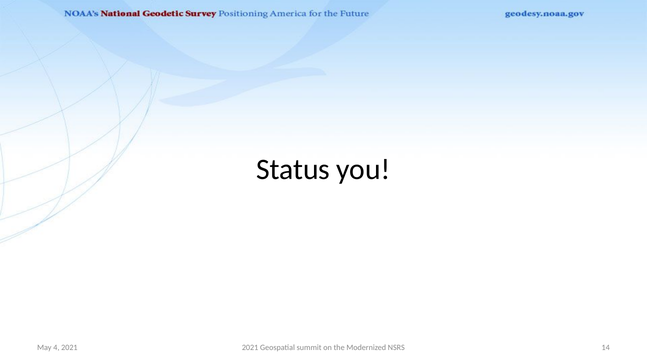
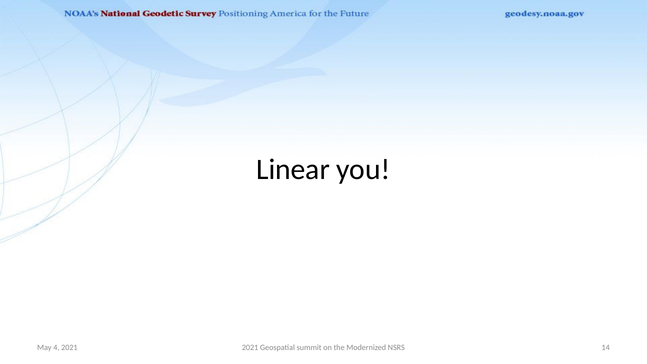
Status: Status -> Linear
